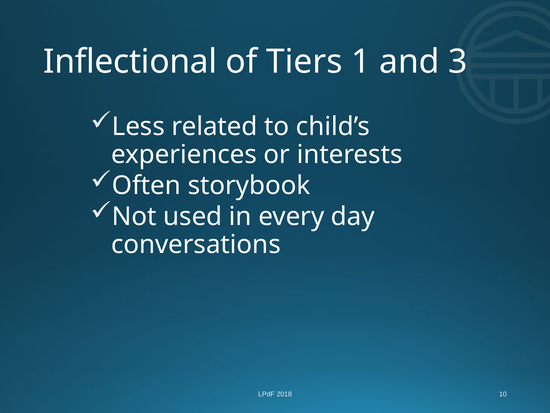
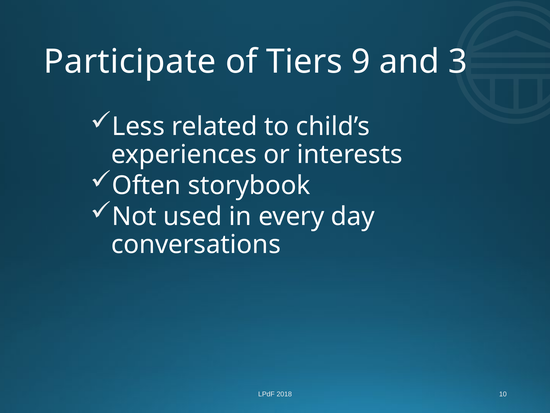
Inflectional: Inflectional -> Participate
1: 1 -> 9
